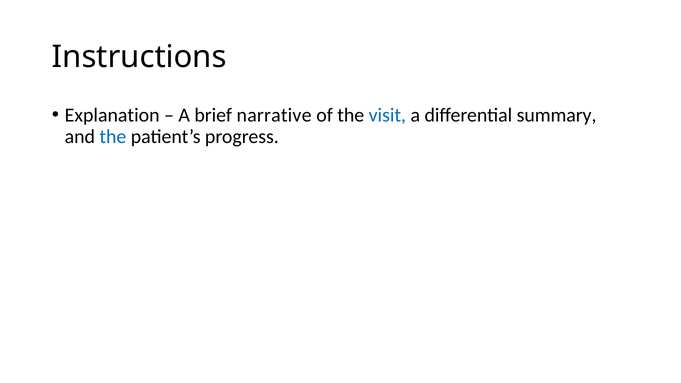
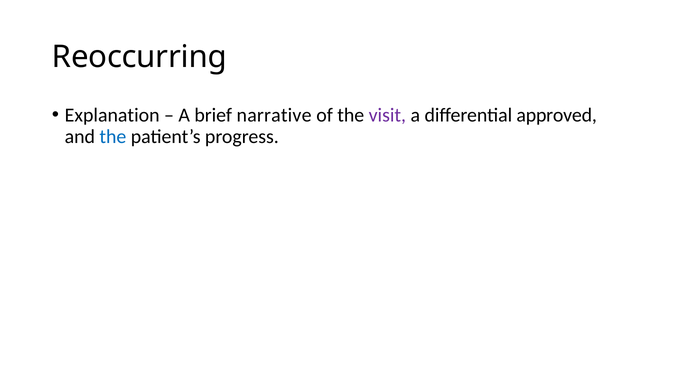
Instructions: Instructions -> Reoccurring
visit colour: blue -> purple
summary: summary -> approved
